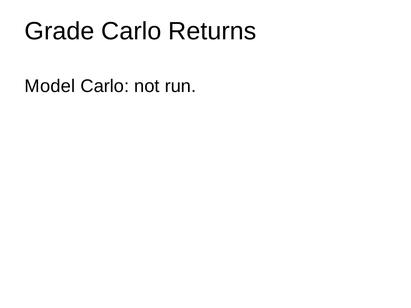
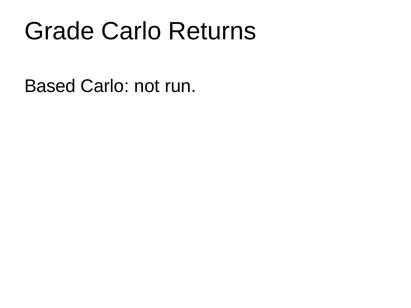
Model: Model -> Based
